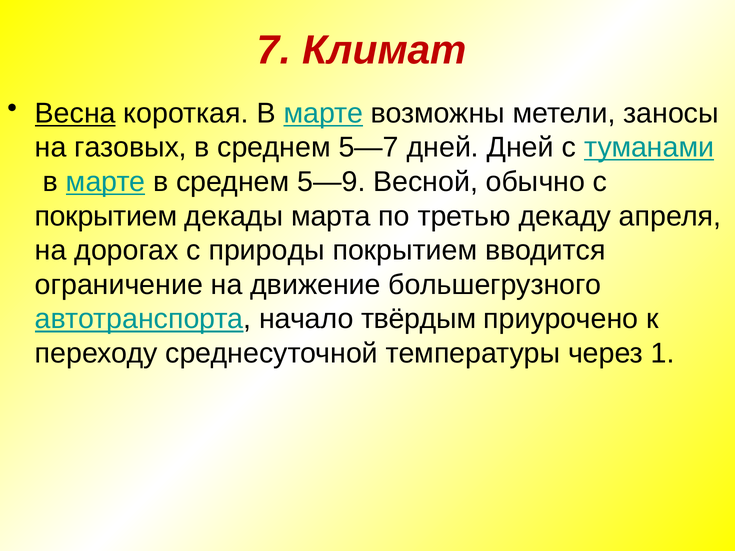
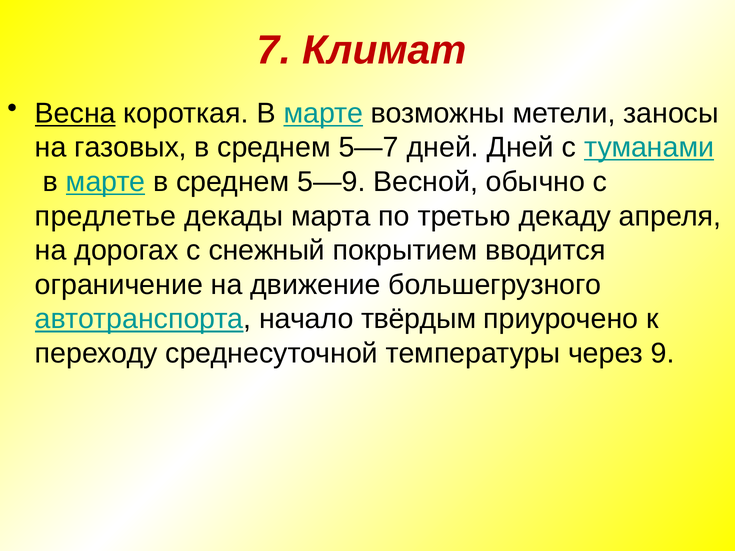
покрытием at (106, 216): покрытием -> предлетье
природы: природы -> снежный
1: 1 -> 9
